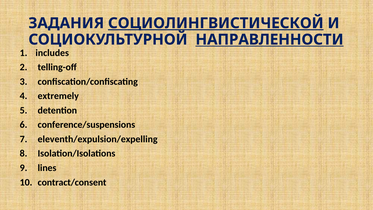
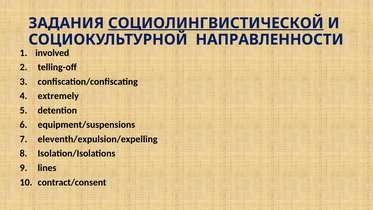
НАПРАВЛЕННОСТИ underline: present -> none
includes: includes -> involved
conference/suspensions: conference/suspensions -> equipment/suspensions
